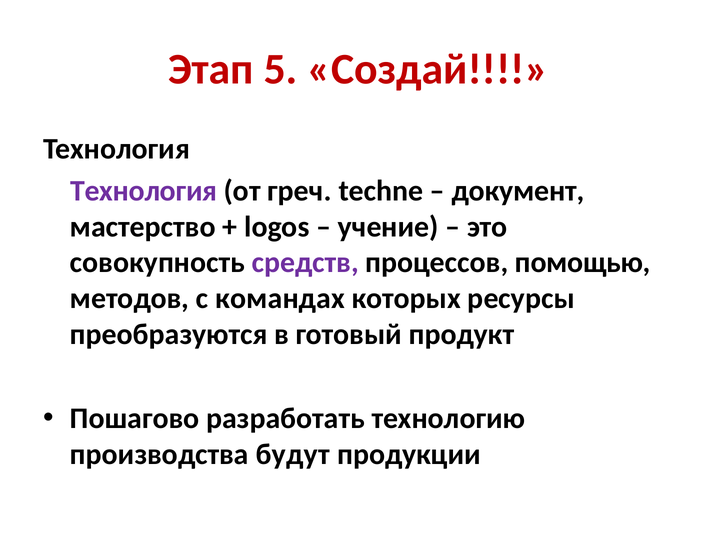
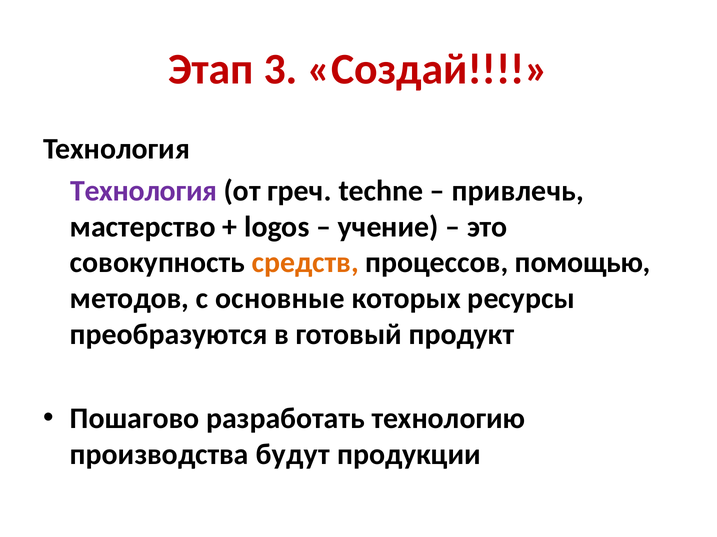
5: 5 -> 3
документ: документ -> привлечь
средств colour: purple -> orange
командах: командах -> основные
